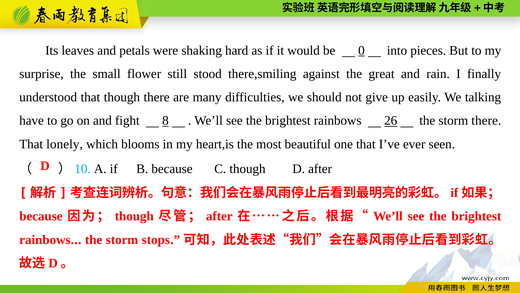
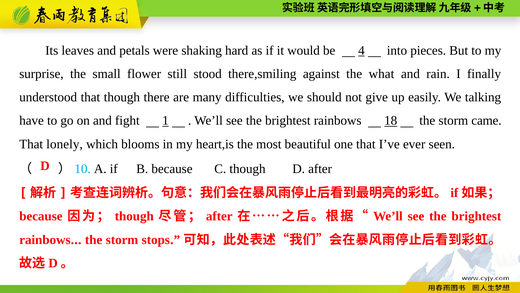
0: 0 -> 4
great: great -> what
8: 8 -> 1
26: 26 -> 18
storm there: there -> came
